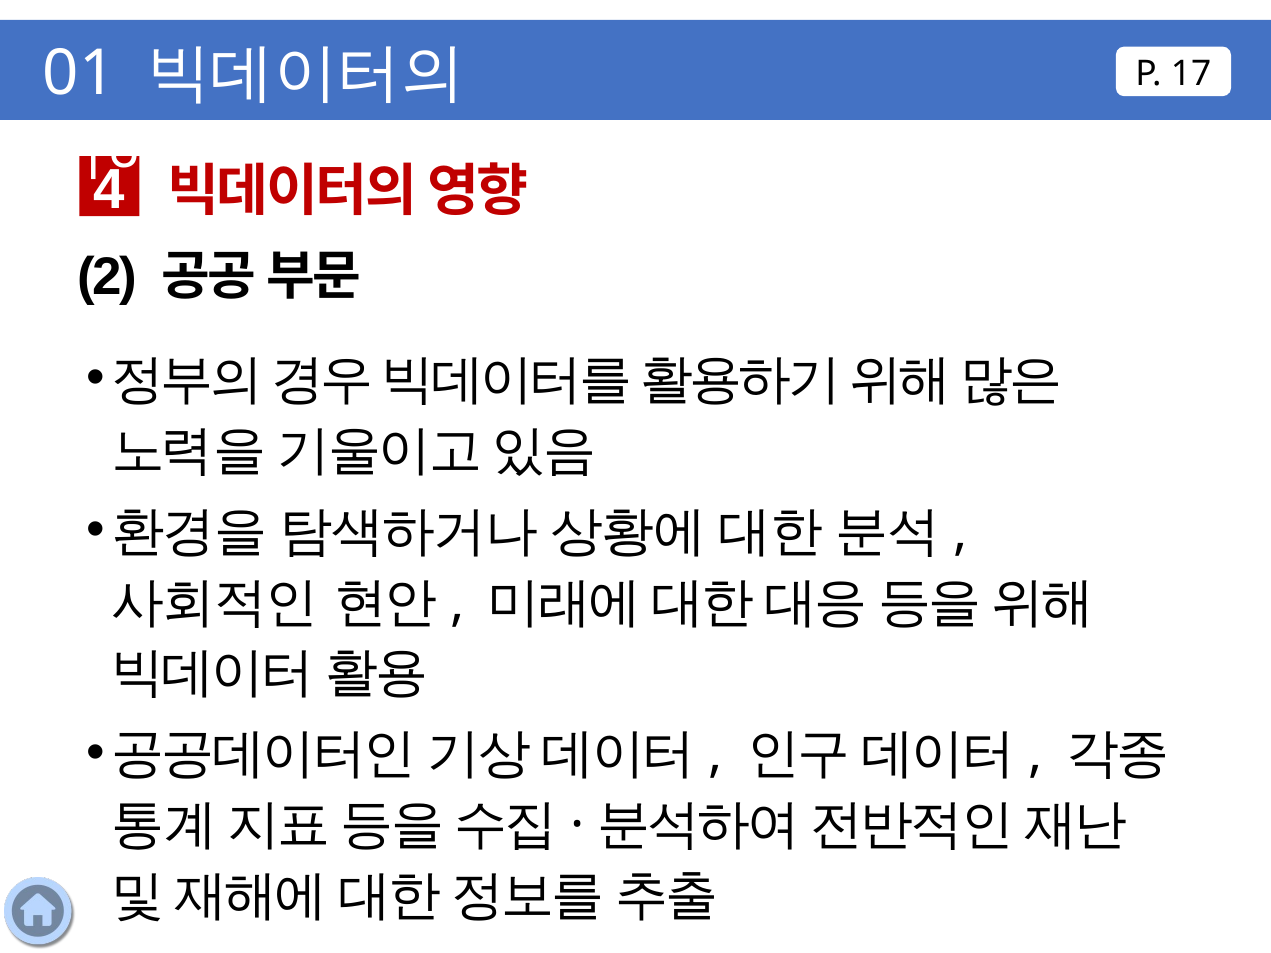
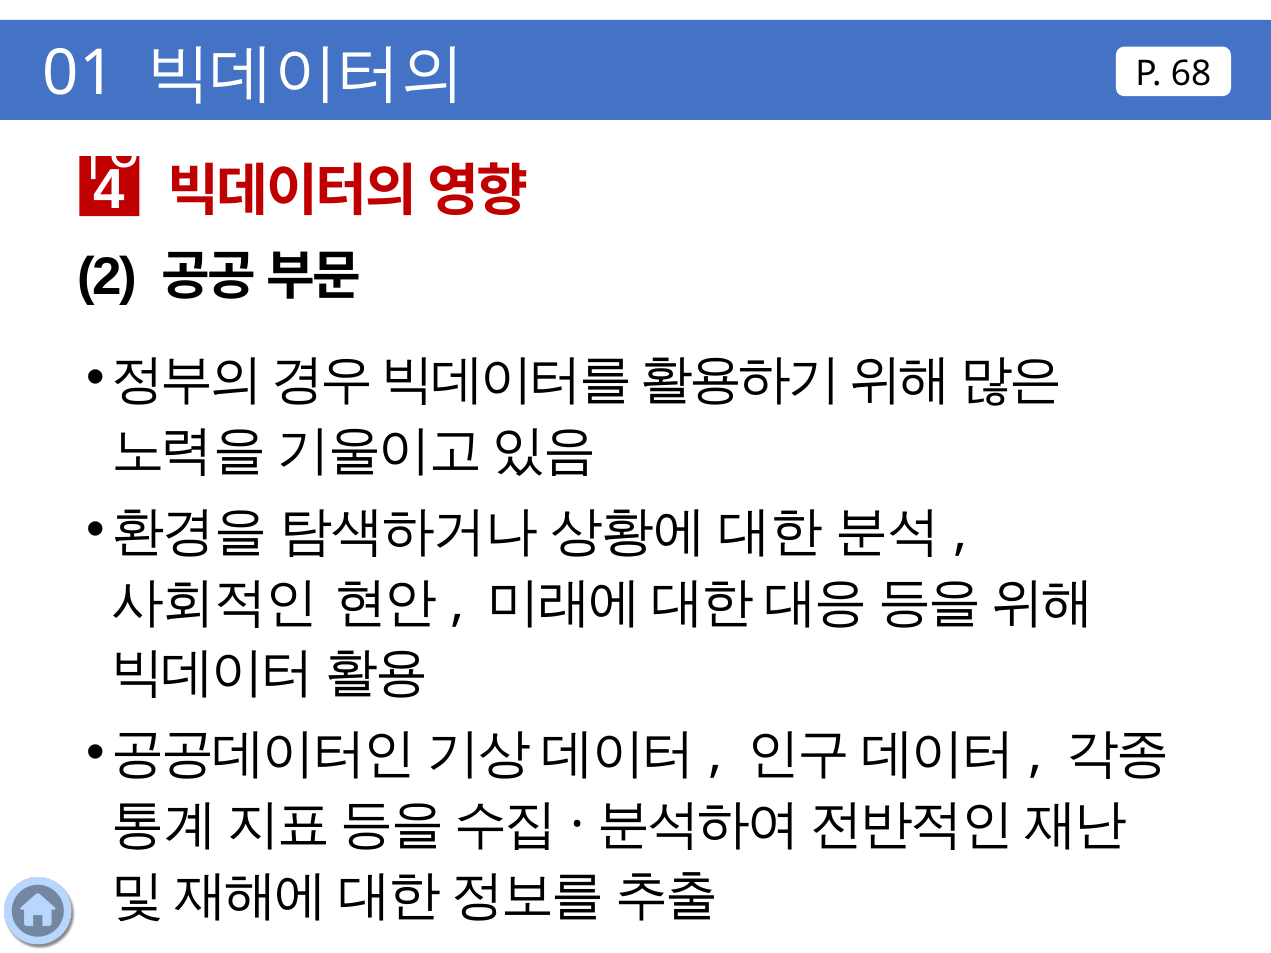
17: 17 -> 68
